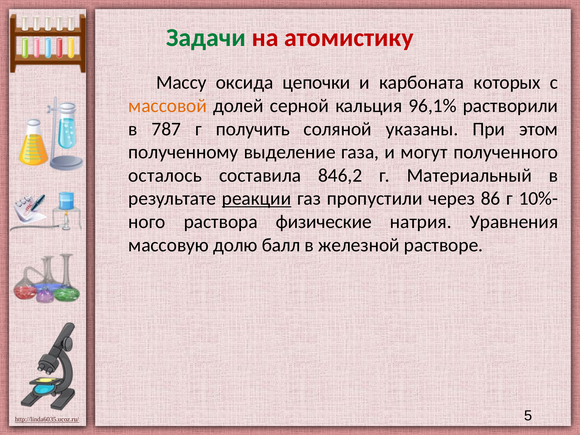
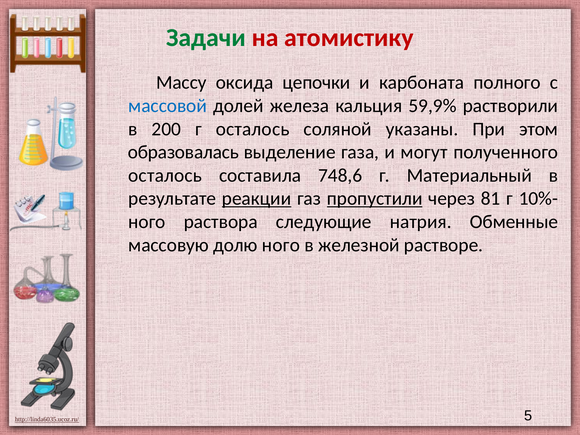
которых: которых -> полного
массовой colour: orange -> blue
серной: серной -> железа
96,1%: 96,1% -> 59,9%
787: 787 -> 200
г получить: получить -> осталось
полученному: полученному -> образовалась
846,2: 846,2 -> 748,6
пропустили underline: none -> present
86: 86 -> 81
физические: физические -> следующие
Уравнения: Уравнения -> Обменные
долю балл: балл -> ного
